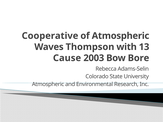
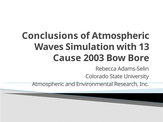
Cooperative: Cooperative -> Conclusions
Thompson: Thompson -> Simulation
